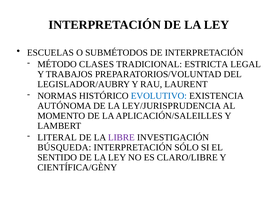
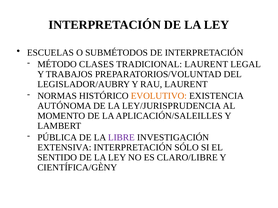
TRADICIONAL ESTRICTA: ESTRICTA -> LAURENT
EVOLUTIVO colour: blue -> orange
LITERAL: LITERAL -> PÚBLICA
BÚSQUEDA: BÚSQUEDA -> EXTENSIVA
